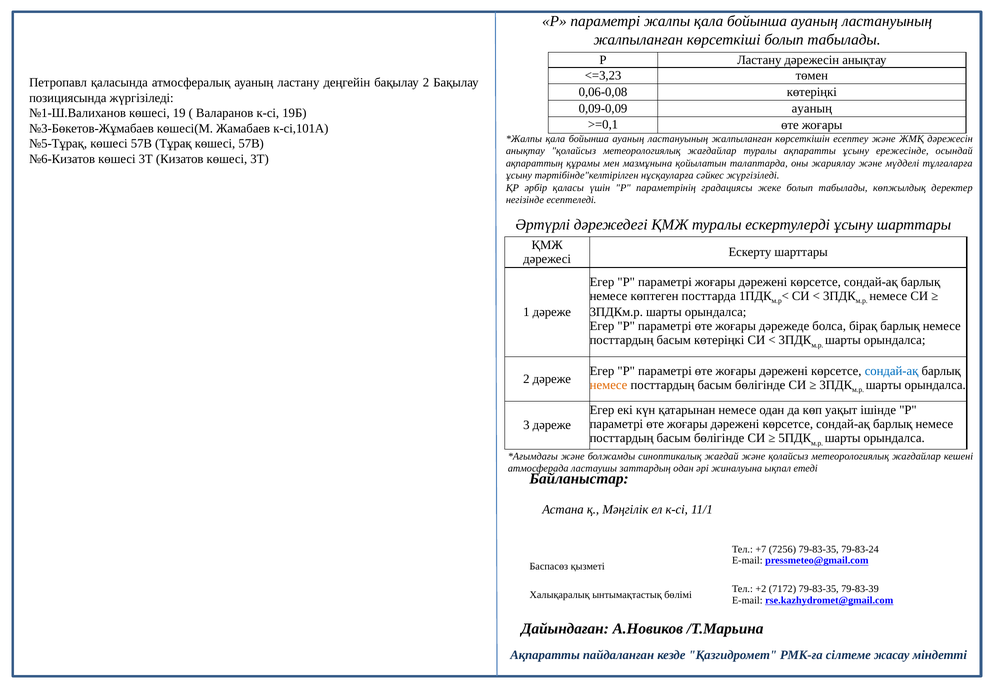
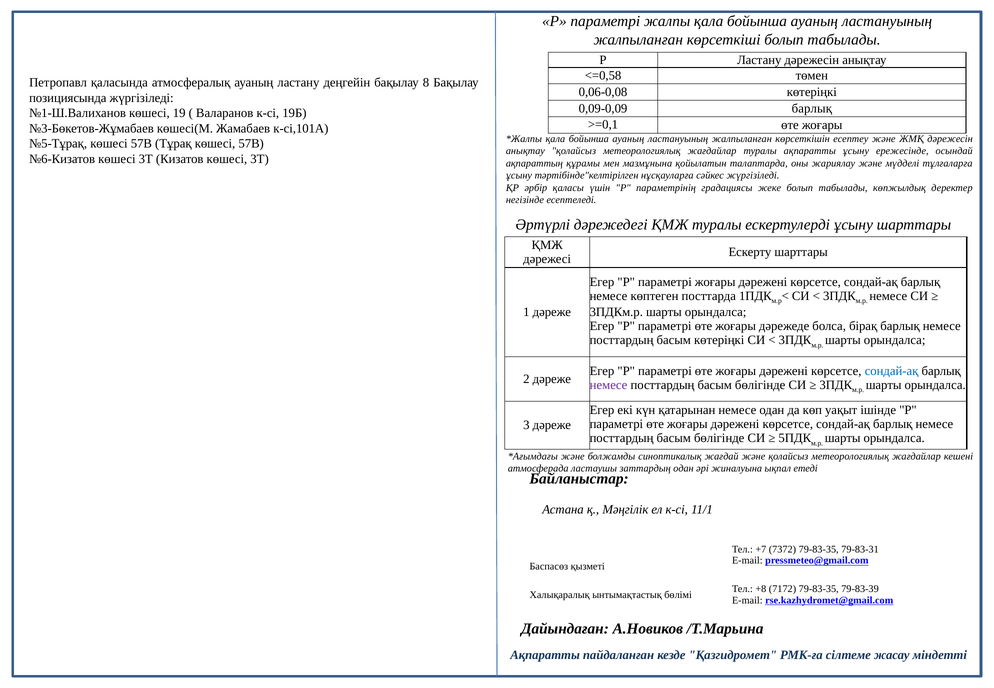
<=3,23: <=3,23 -> <=0,58
бақылау 2: 2 -> 8
0,09-0,09 ауаның: ауаның -> барлық
немесе at (608, 385) colour: orange -> purple
7256: 7256 -> 7372
79-83-24: 79-83-24 -> 79-83-31
+2: +2 -> +8
